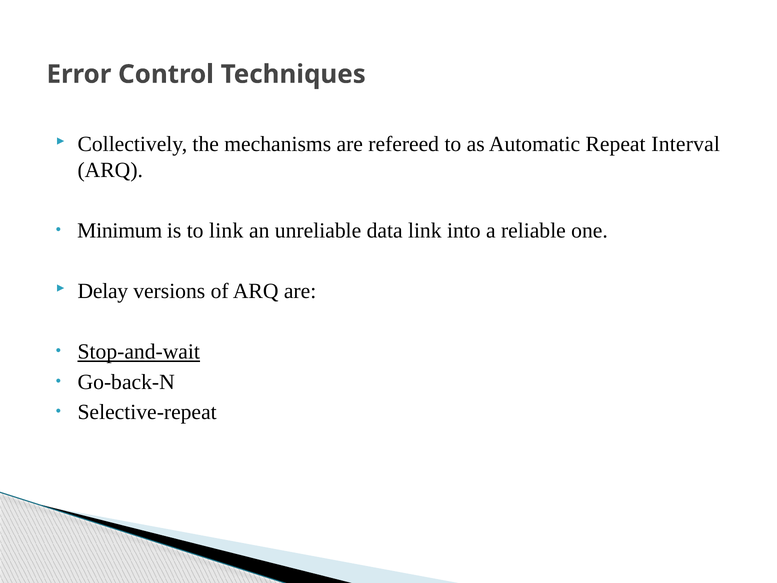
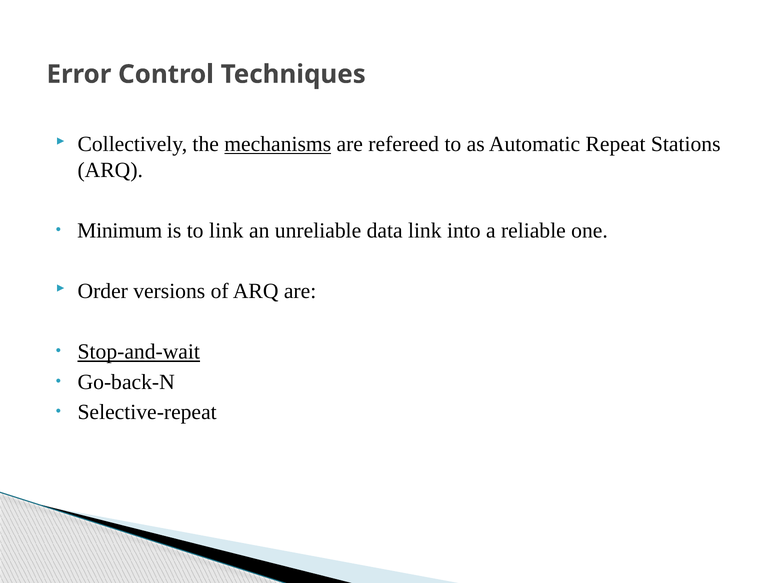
mechanisms underline: none -> present
Interval: Interval -> Stations
Delay: Delay -> Order
